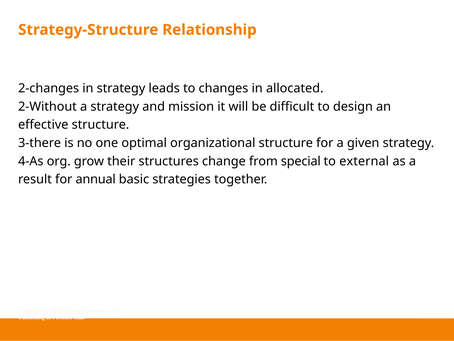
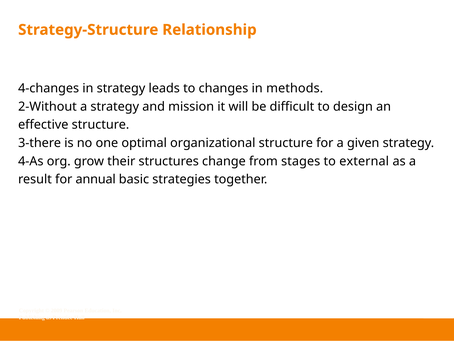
2-changes: 2-changes -> 4-changes
allocated: allocated -> methods
special: special -> stages
